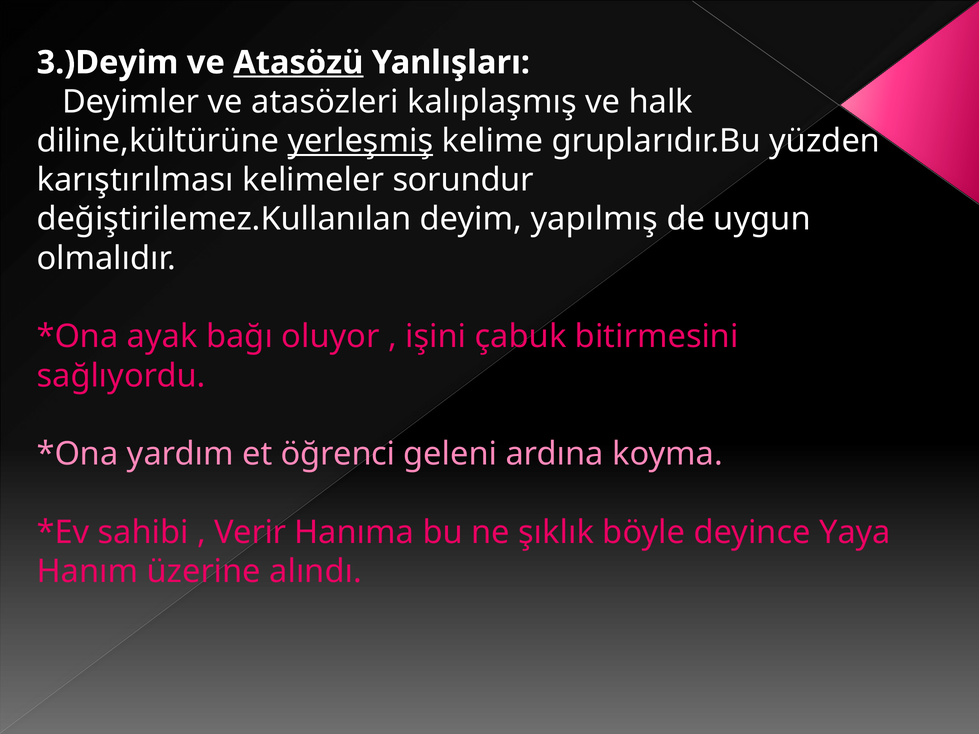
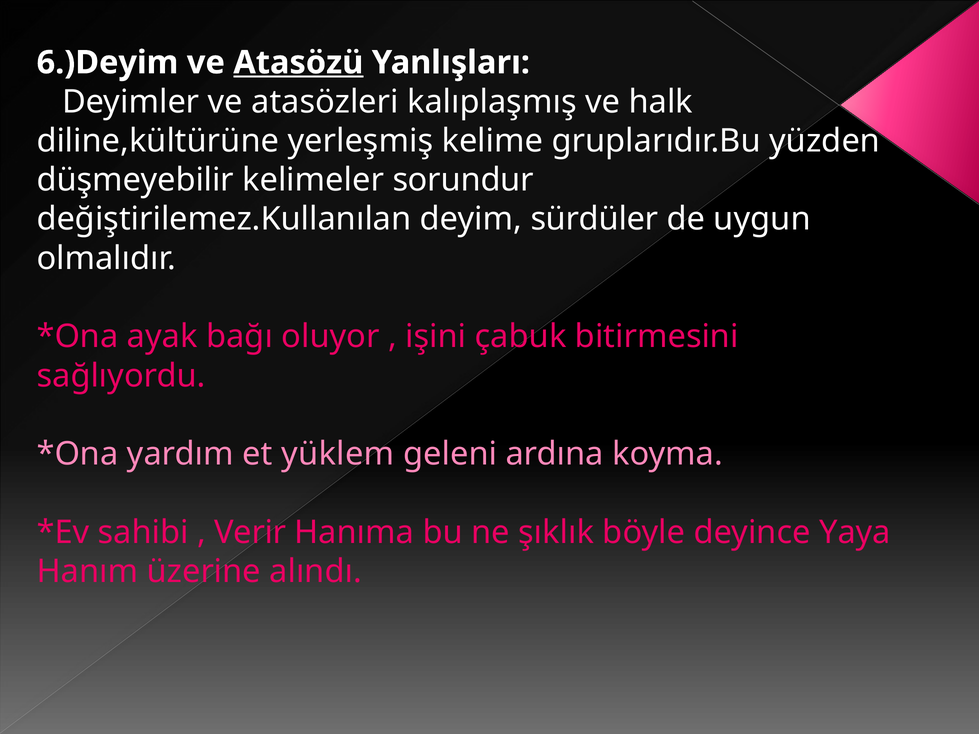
3.)Deyim: 3.)Deyim -> 6.)Deyim
yerleşmiş underline: present -> none
karıştırılması: karıştırılması -> düşmeyebilir
yapılmış: yapılmış -> sürdüler
öğrenci: öğrenci -> yüklem
